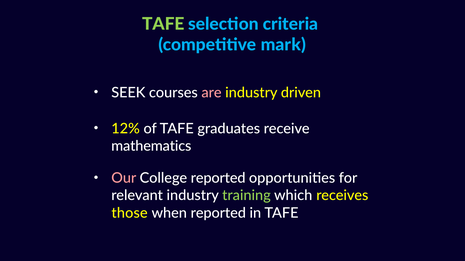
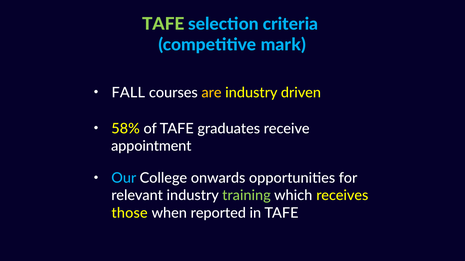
SEEK: SEEK -> FALL
are colour: pink -> yellow
12%: 12% -> 58%
mathematics: mathematics -> appointment
Our colour: pink -> light blue
College reported: reported -> onwards
